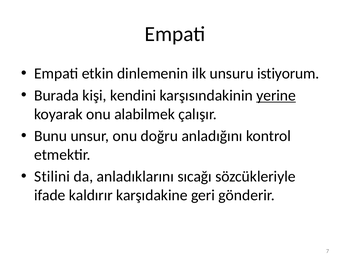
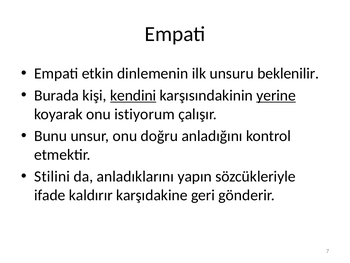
istiyorum: istiyorum -> beklenilir
kendini underline: none -> present
alabilmek: alabilmek -> istiyorum
sıcağı: sıcağı -> yapın
